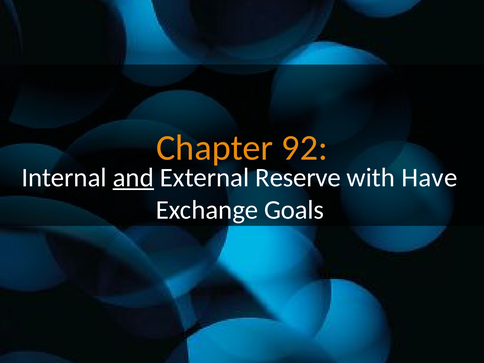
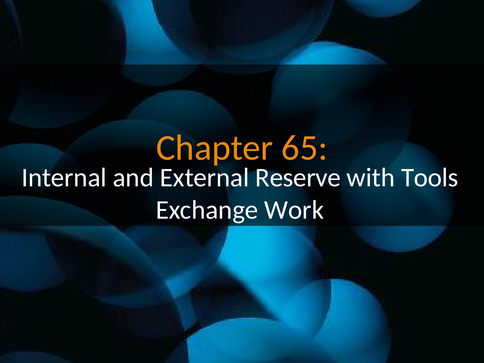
92: 92 -> 65
and underline: present -> none
Have: Have -> Tools
Goals: Goals -> Work
